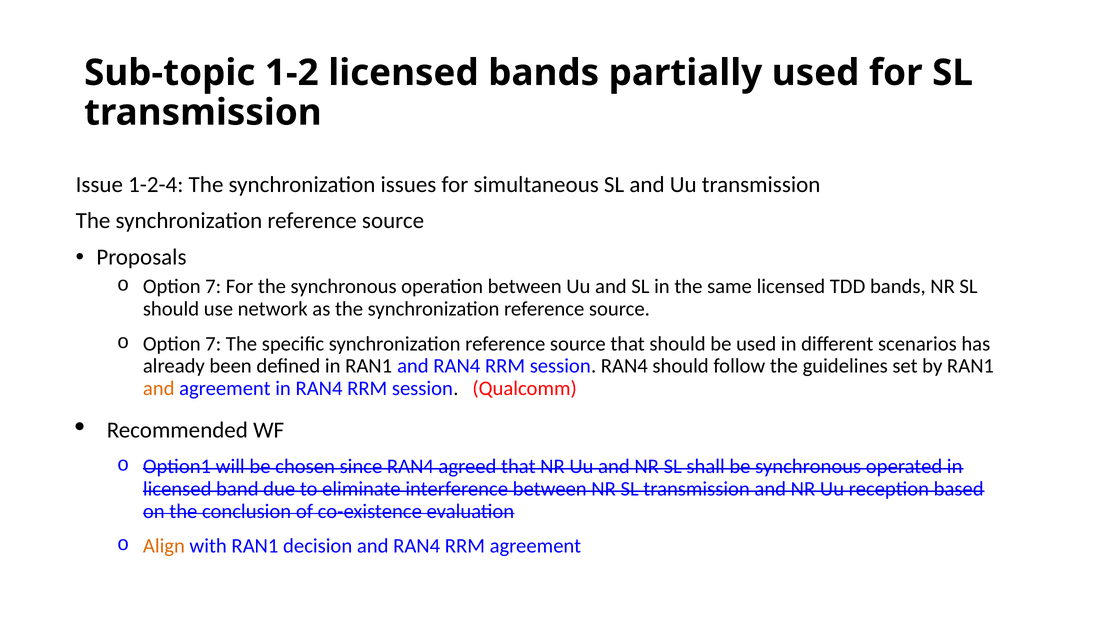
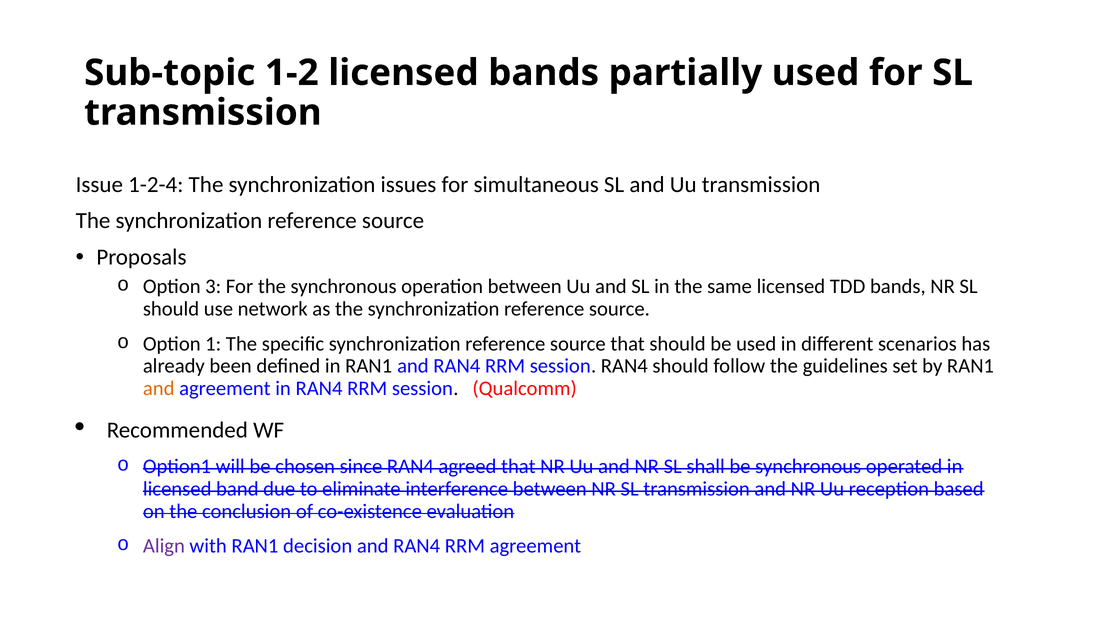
7 at (213, 287): 7 -> 3
7 at (213, 344): 7 -> 1
Align colour: orange -> purple
